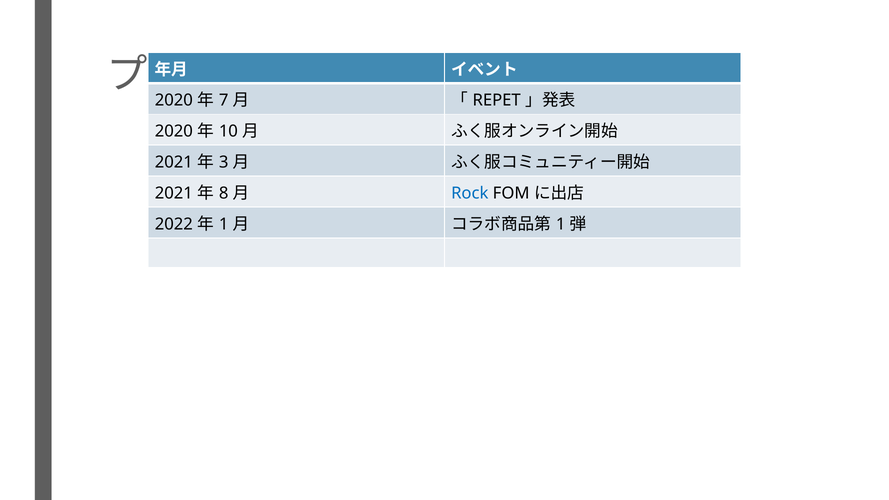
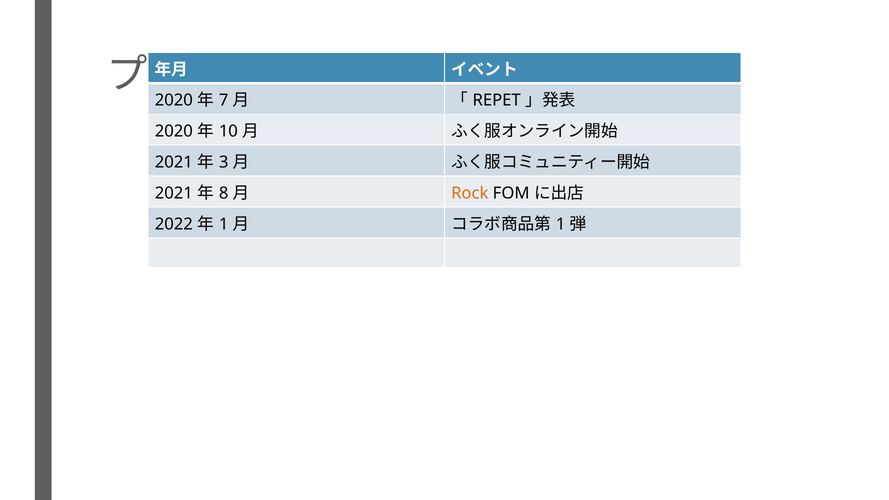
Rock colour: blue -> orange
